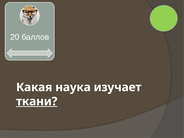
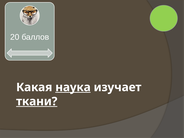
наука underline: none -> present
